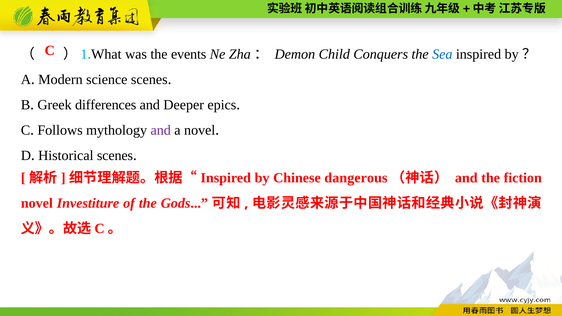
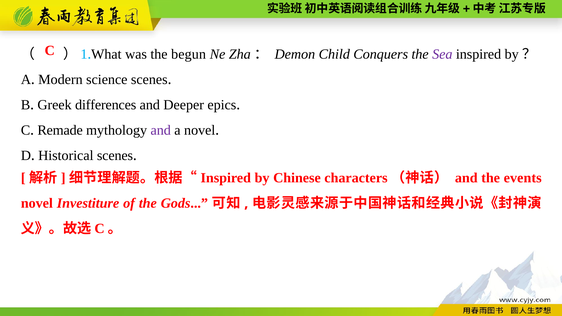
events: events -> begun
Sea colour: blue -> purple
Follows: Follows -> Remade
dangerous: dangerous -> characters
fiction: fiction -> events
